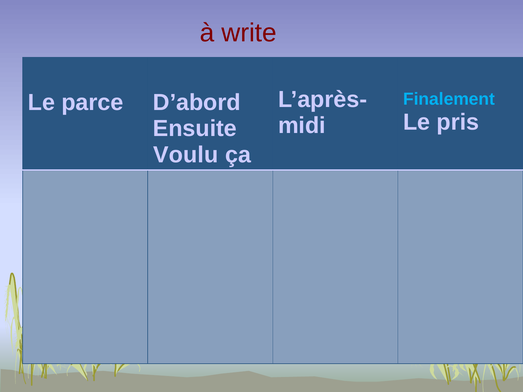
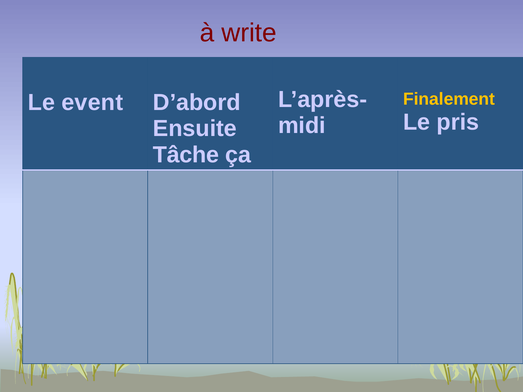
Finalement colour: light blue -> yellow
parce: parce -> event
Voulu: Voulu -> Tâche
